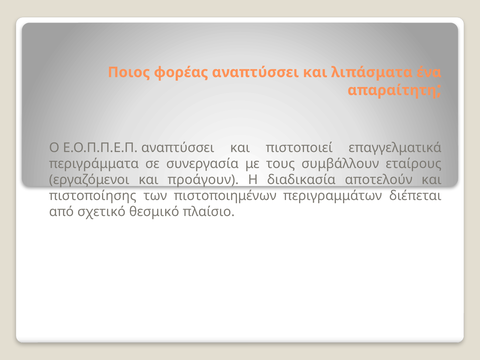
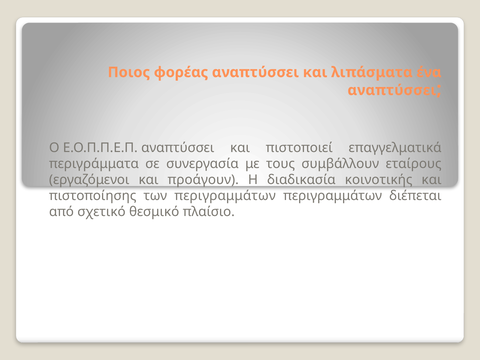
απαραίτητη at (392, 90): απαραίτητη -> αναπτύσσει
αποτελούν: αποτελούν -> κοινοτικής
των πιστοποιημένων: πιστοποιημένων -> περιγραμμάτων
